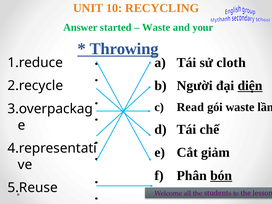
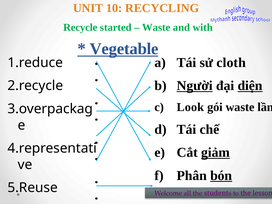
Answer: Answer -> Recycle
your: your -> with
Throwing: Throwing -> Vegetable
Người underline: none -> present
Read: Read -> Look
giảm underline: none -> present
